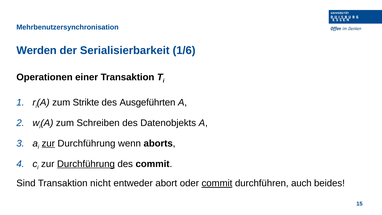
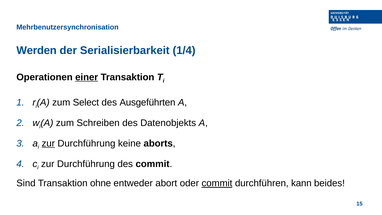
1/6: 1/6 -> 1/4
einer underline: none -> present
Strikte: Strikte -> Select
wenn: wenn -> keine
Durchführung at (86, 164) underline: present -> none
nicht: nicht -> ohne
auch: auch -> kann
